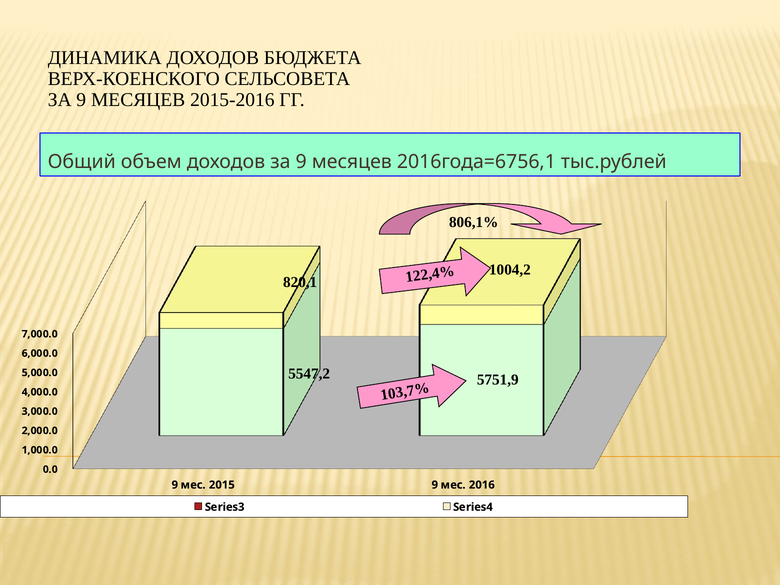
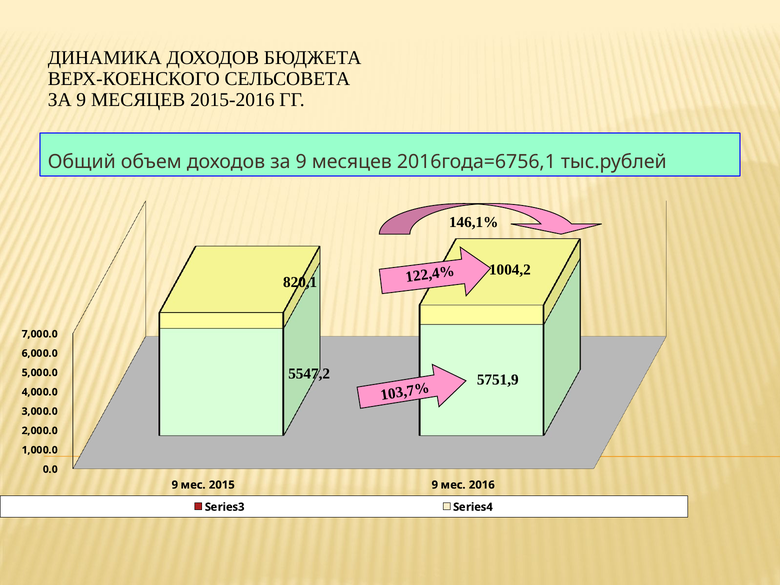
806,1%: 806,1% -> 146,1%
